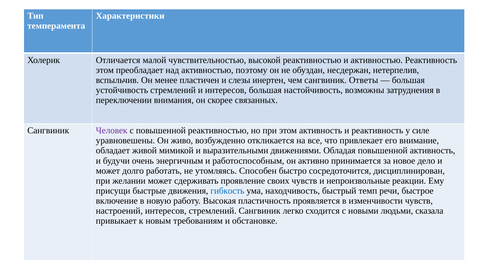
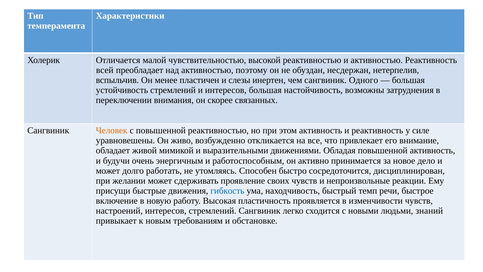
этом at (105, 70): этом -> всей
Ответы: Ответы -> Одного
Человек colour: purple -> orange
сказала: сказала -> знаний
